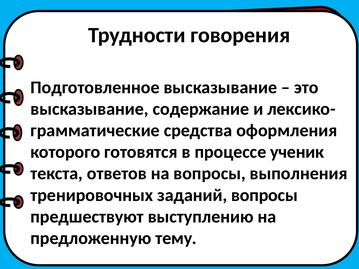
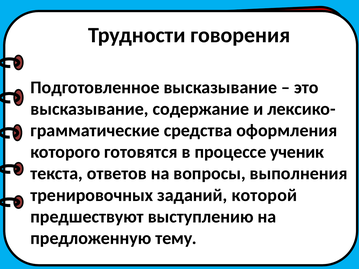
заданий вопросы: вопросы -> которой
